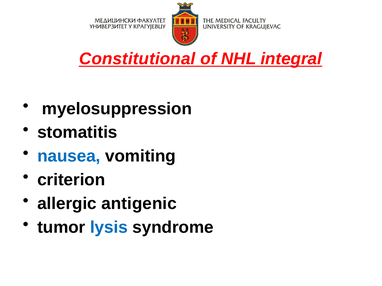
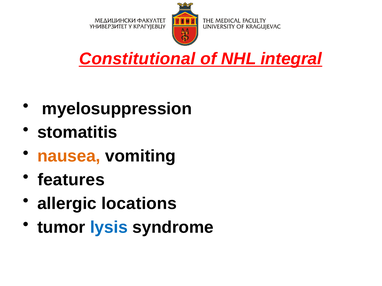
nausea colour: blue -> orange
criterion: criterion -> features
antigenic: antigenic -> locations
